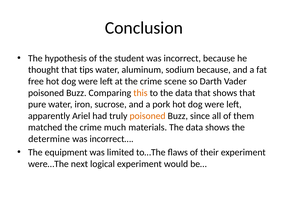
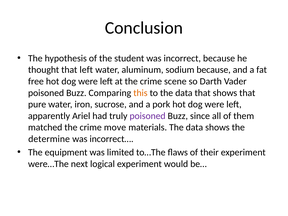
that tips: tips -> left
poisoned at (148, 116) colour: orange -> purple
much: much -> move
